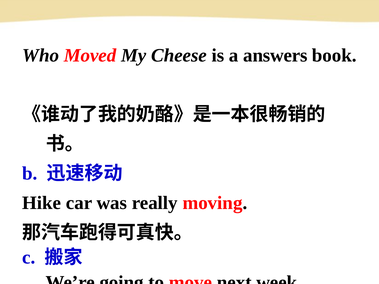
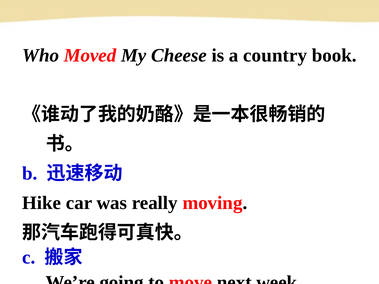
answers: answers -> country
